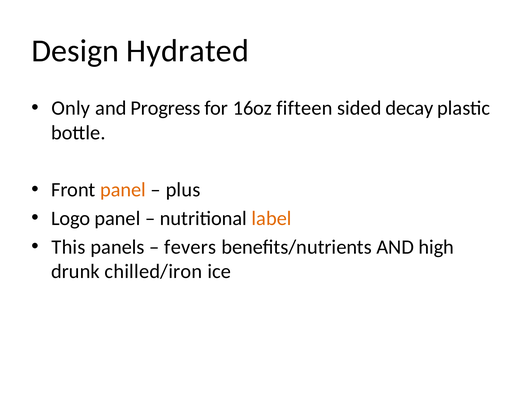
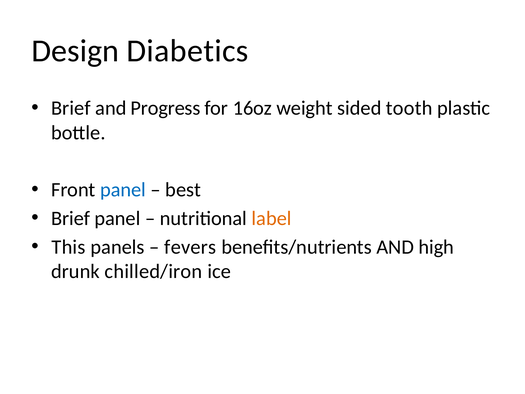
Hydrated: Hydrated -> Diabetics
Only at (71, 108): Only -> Brief
fifteen: fifteen -> weight
decay: decay -> tooth
panel at (123, 190) colour: orange -> blue
plus: plus -> best
Logo at (71, 218): Logo -> Brief
